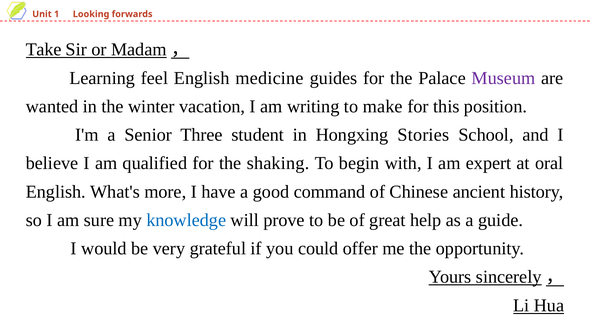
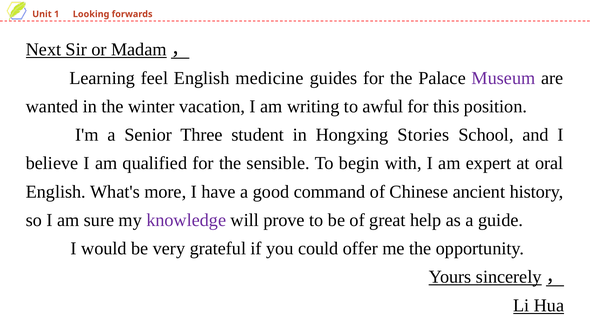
Take: Take -> Next
make: make -> awful
shaking: shaking -> sensible
knowledge colour: blue -> purple
